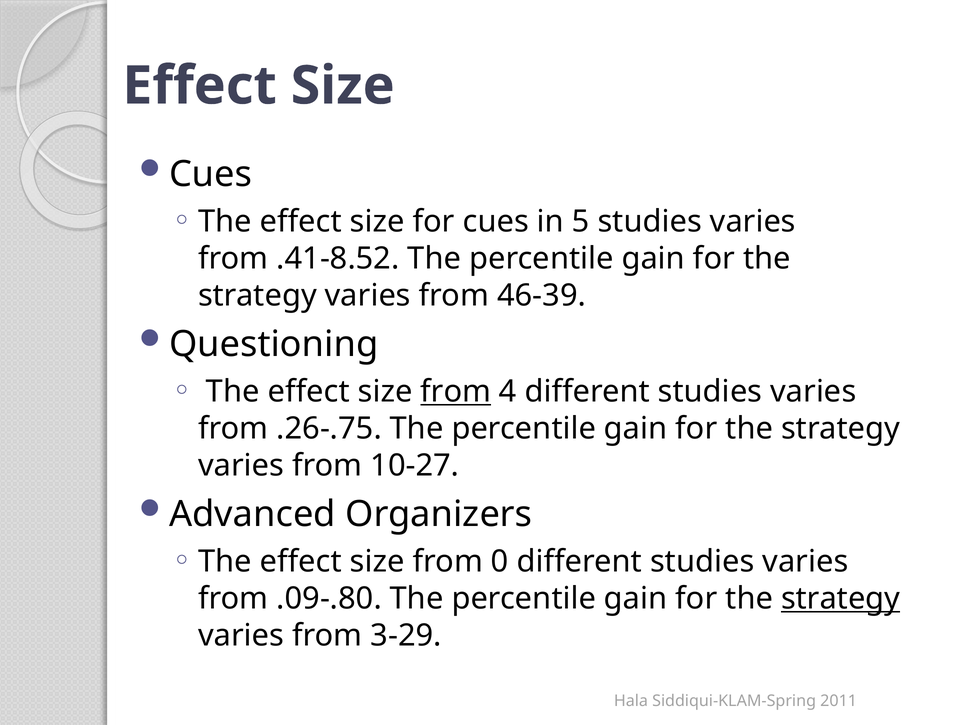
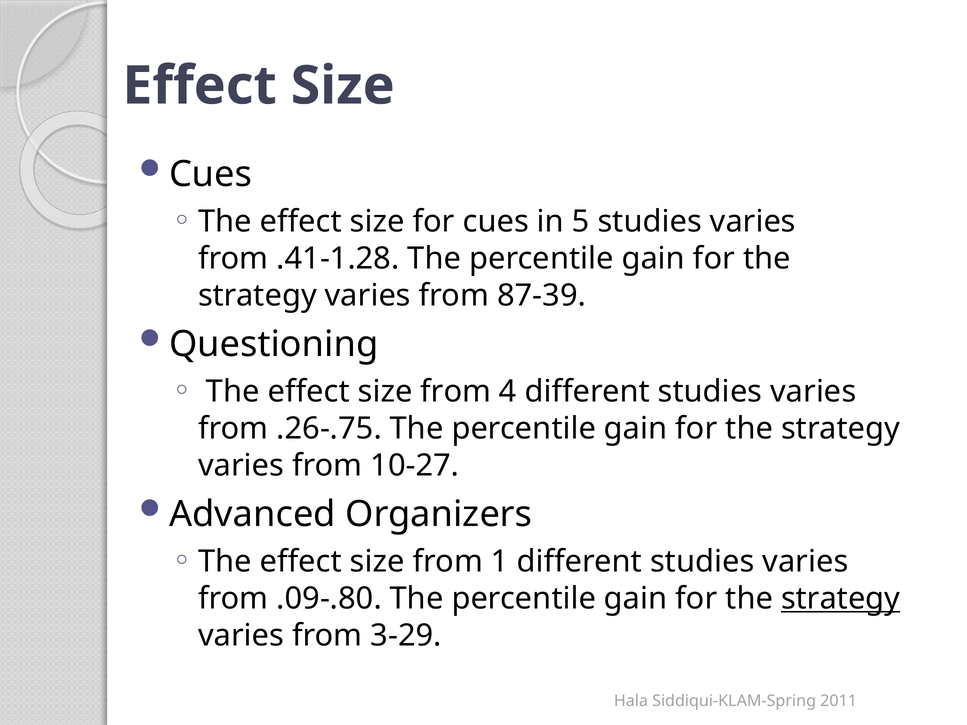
.41-8.52: .41-8.52 -> .41-1.28
46-39: 46-39 -> 87-39
from at (456, 392) underline: present -> none
0: 0 -> 1
